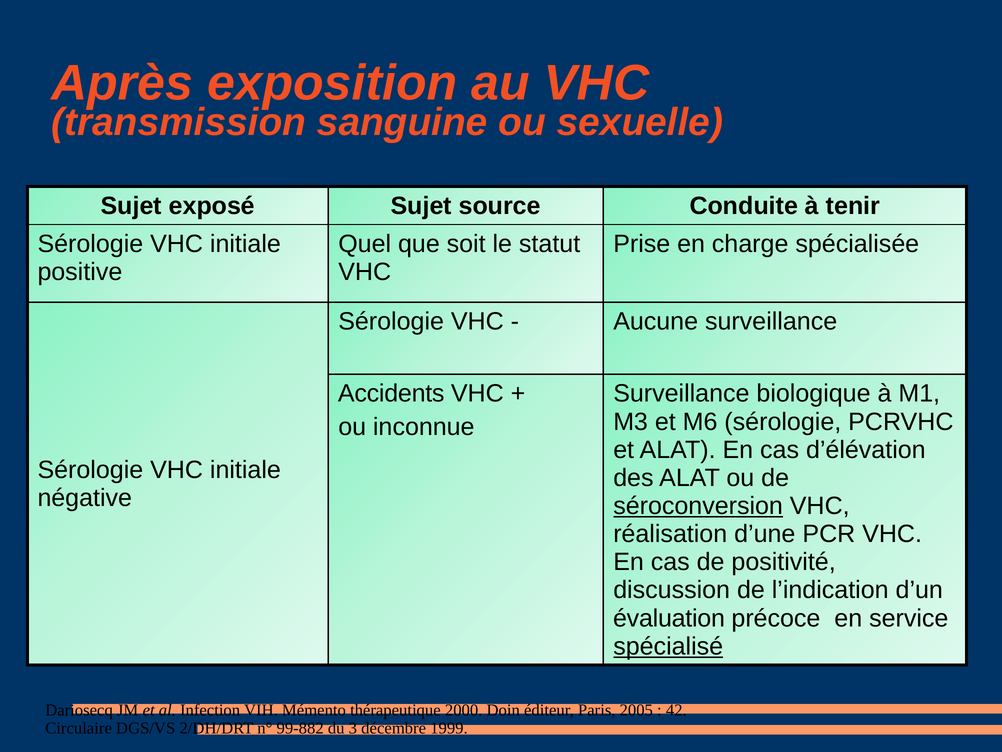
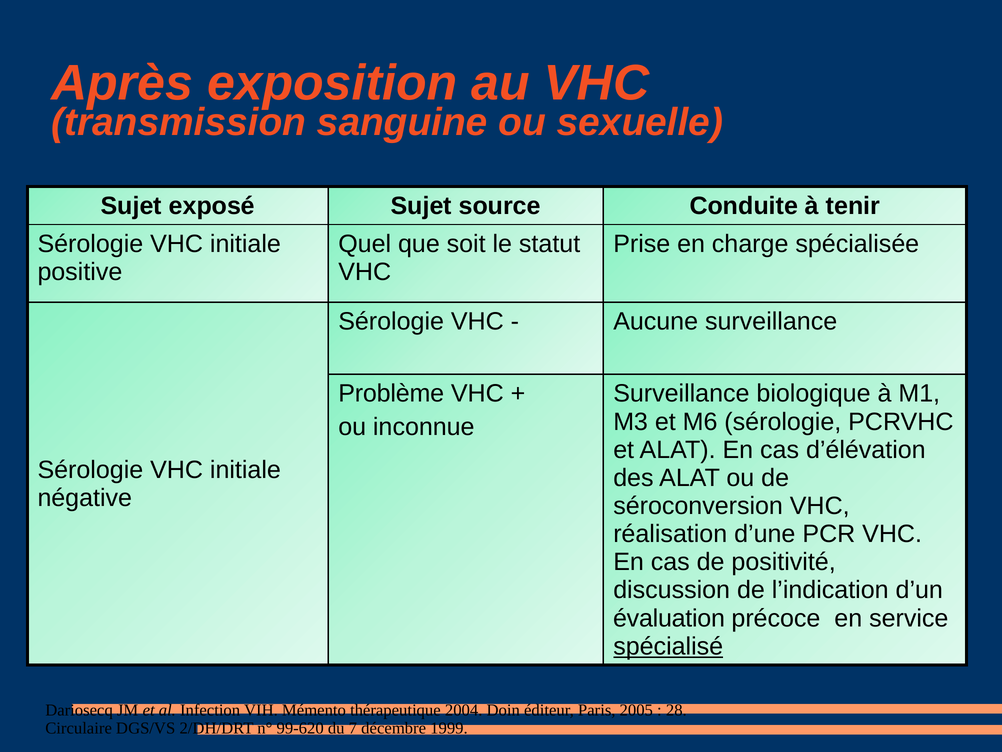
Accidents: Accidents -> Problème
séroconversion underline: present -> none
2000: 2000 -> 2004
42: 42 -> 28
99-882: 99-882 -> 99-620
3: 3 -> 7
